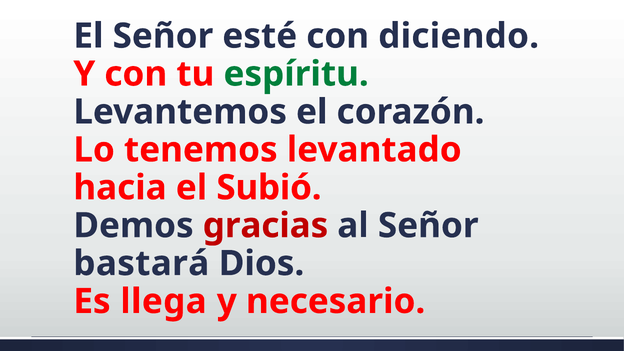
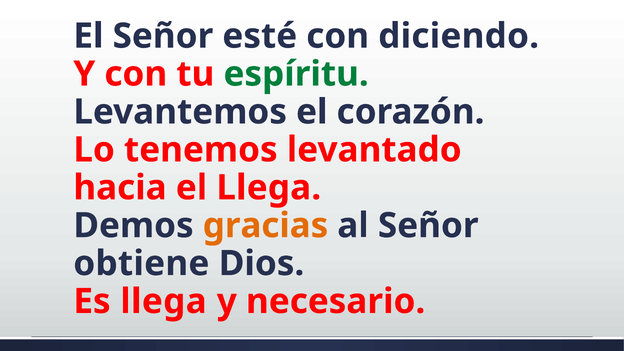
el Subió: Subió -> Llega
gracias colour: red -> orange
bastará: bastará -> obtiene
